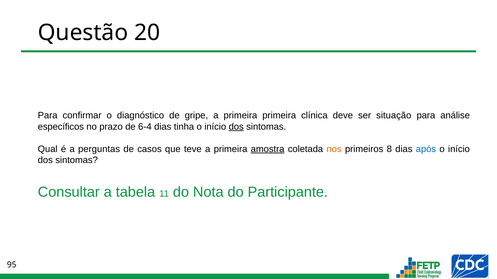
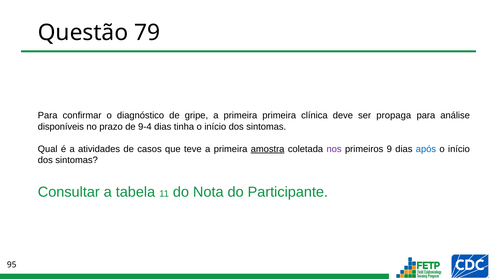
20: 20 -> 79
situação: situação -> propaga
específicos: específicos -> disponíveis
6-4: 6-4 -> 9-4
dos at (236, 127) underline: present -> none
perguntas: perguntas -> atividades
nos colour: orange -> purple
8: 8 -> 9
